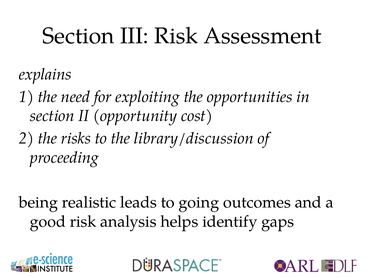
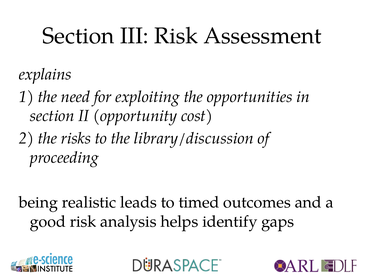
going: going -> timed
